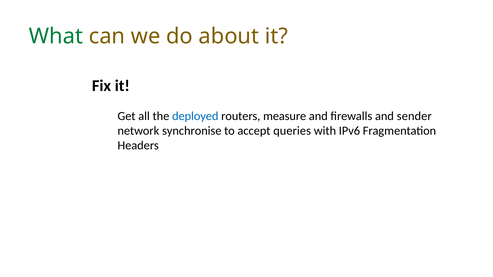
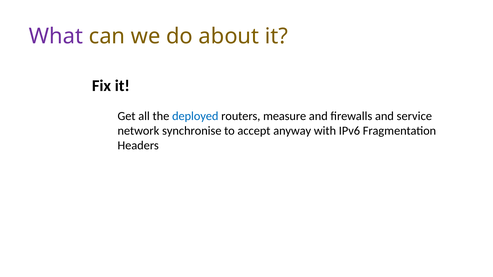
What colour: green -> purple
sender: sender -> service
queries: queries -> anyway
